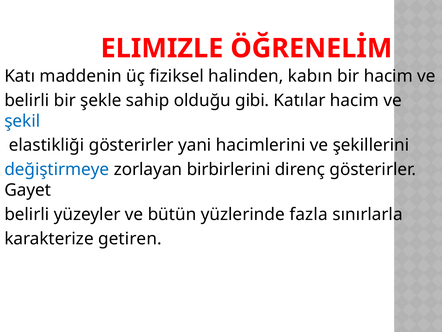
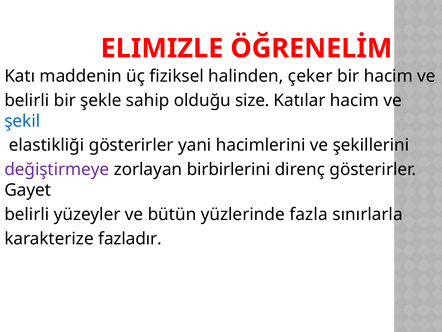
kabın: kabın -> çeker
gibi: gibi -> size
değiştirmeye colour: blue -> purple
getiren: getiren -> fazladır
